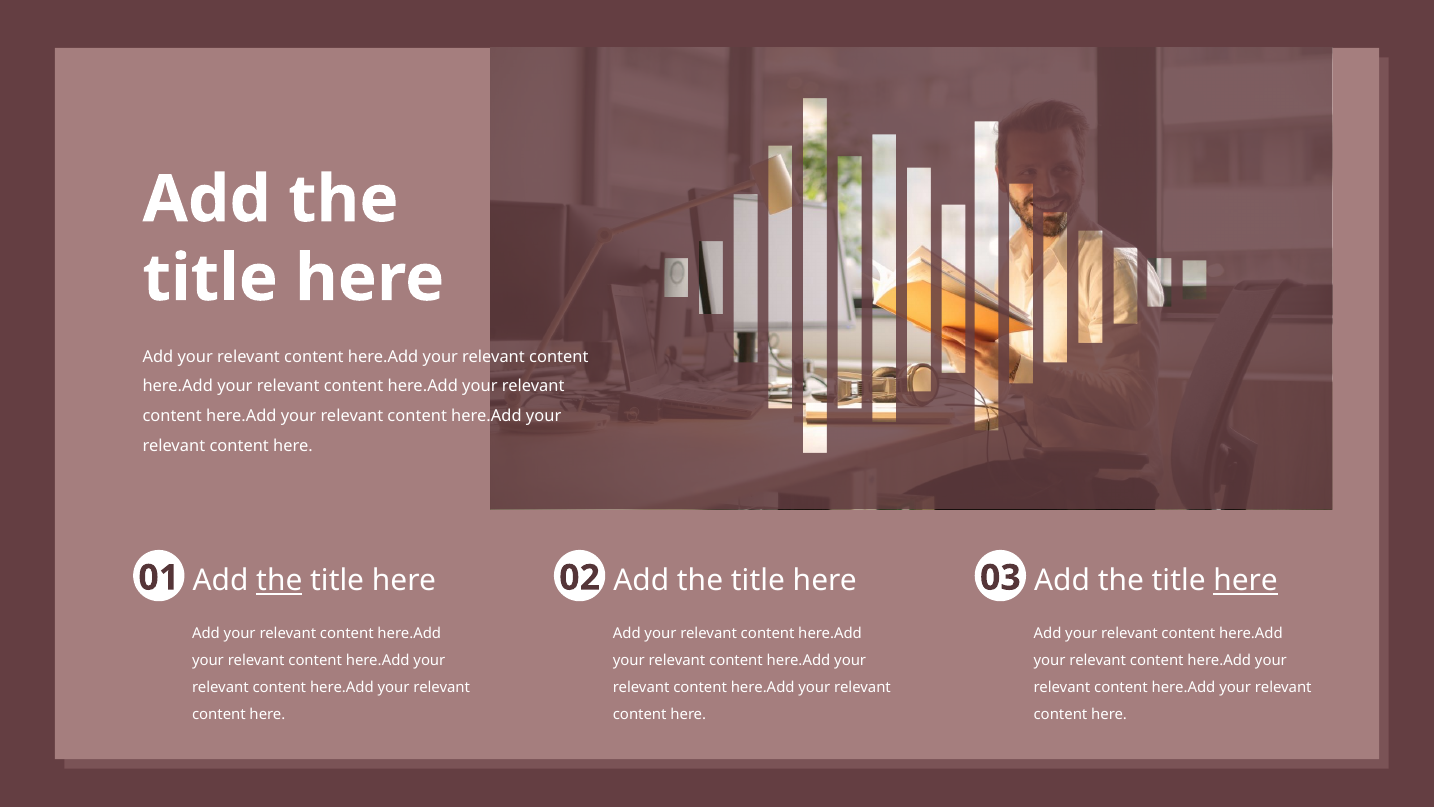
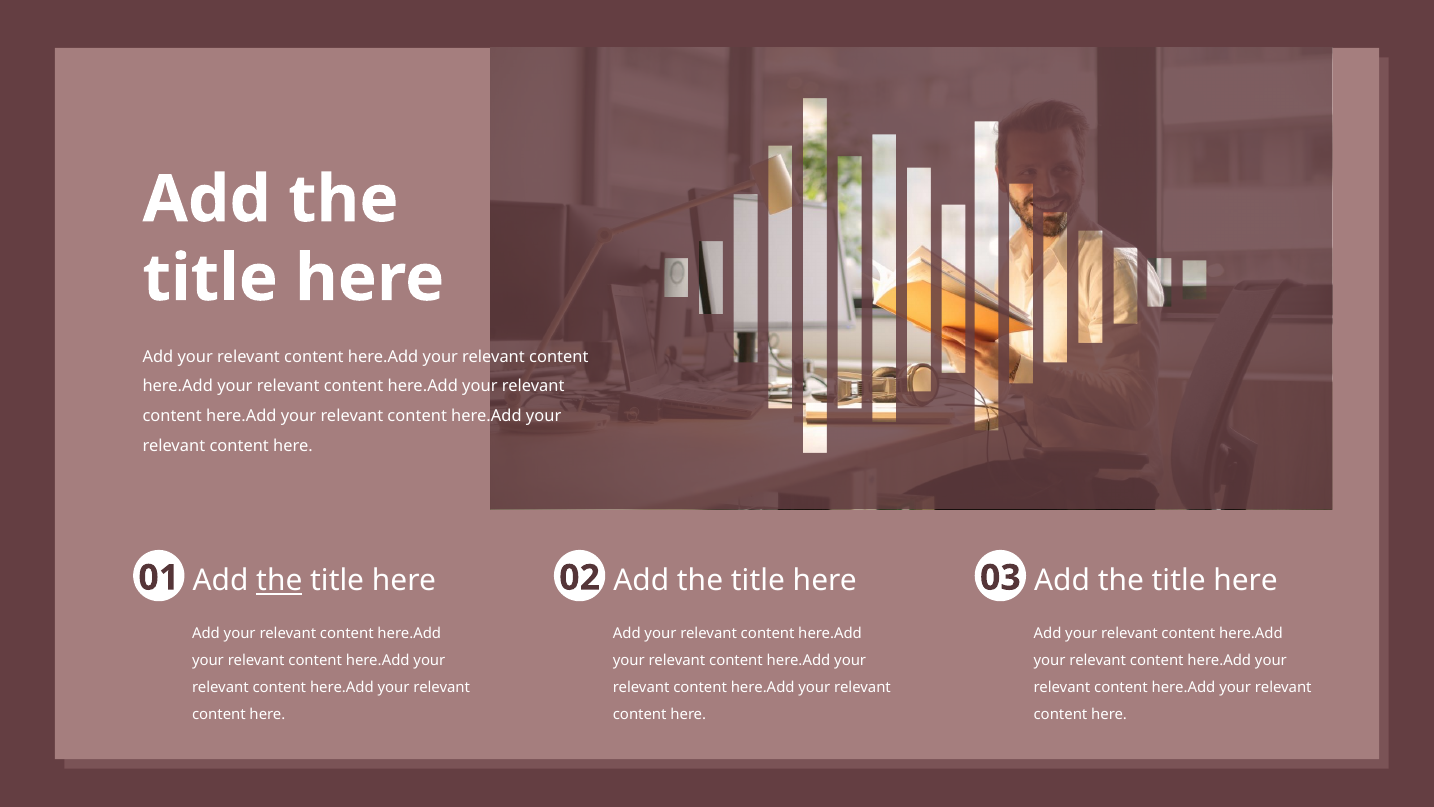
here at (1246, 581) underline: present -> none
